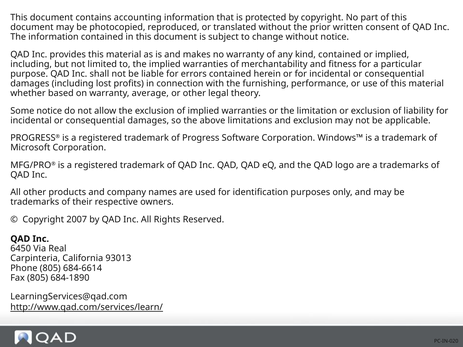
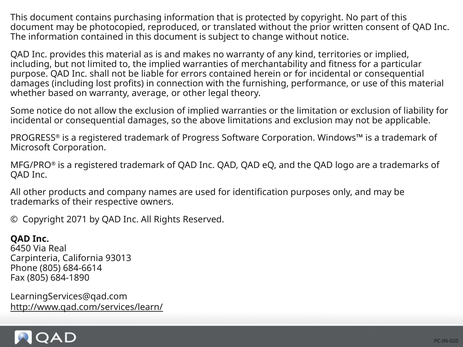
accounting: accounting -> purchasing
kind contained: contained -> territories
2007: 2007 -> 2071
